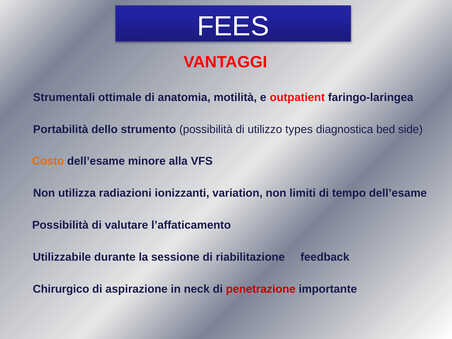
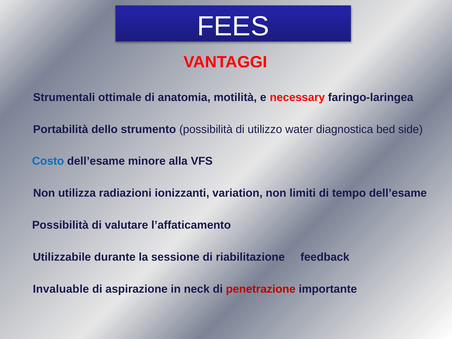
outpatient: outpatient -> necessary
types: types -> water
Costo colour: orange -> blue
Chirurgico: Chirurgico -> Invaluable
